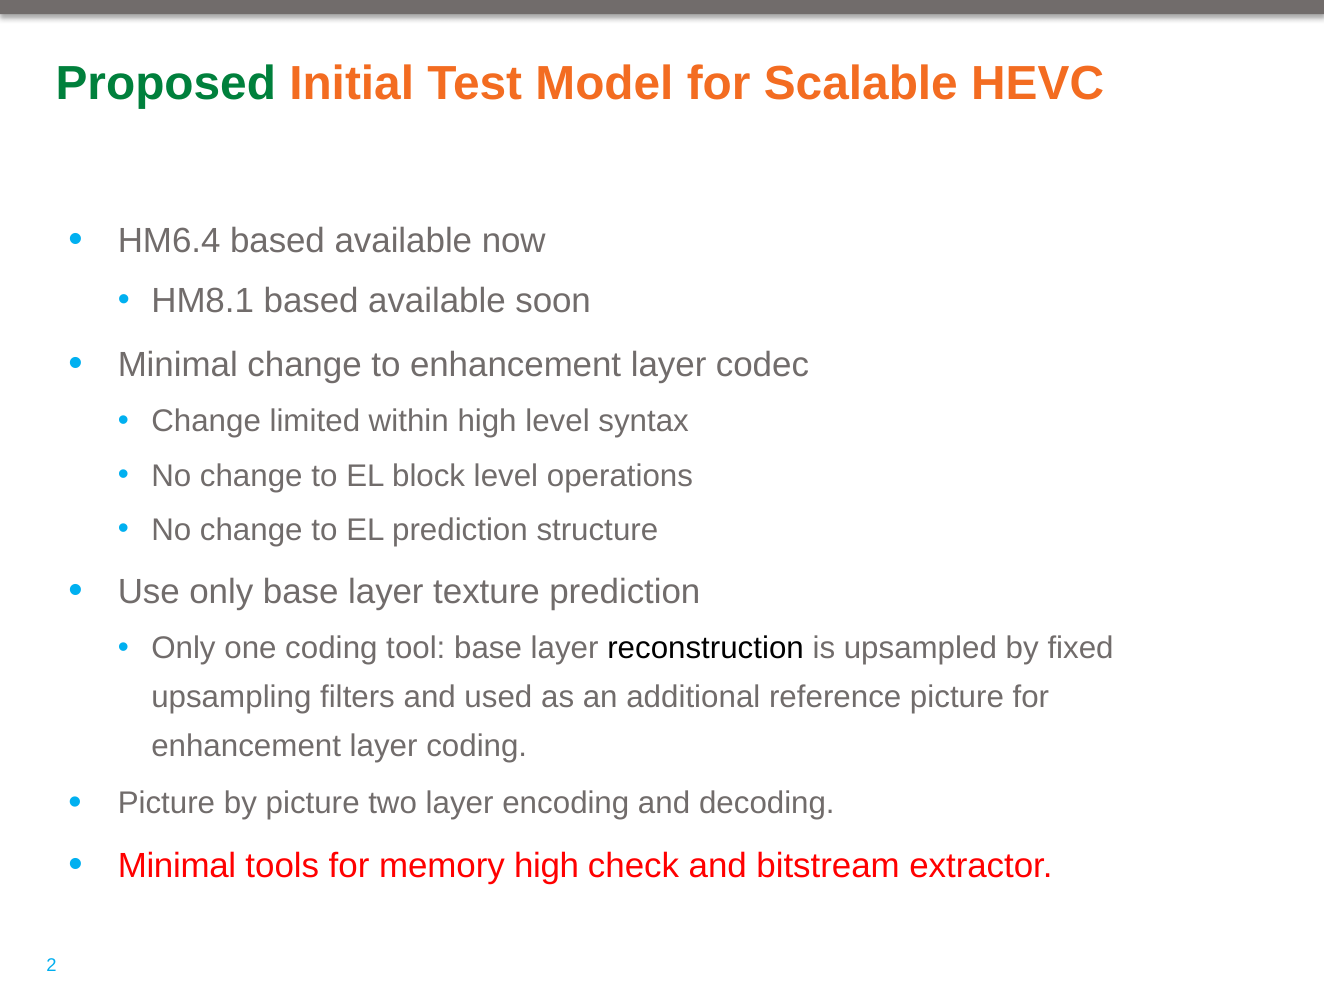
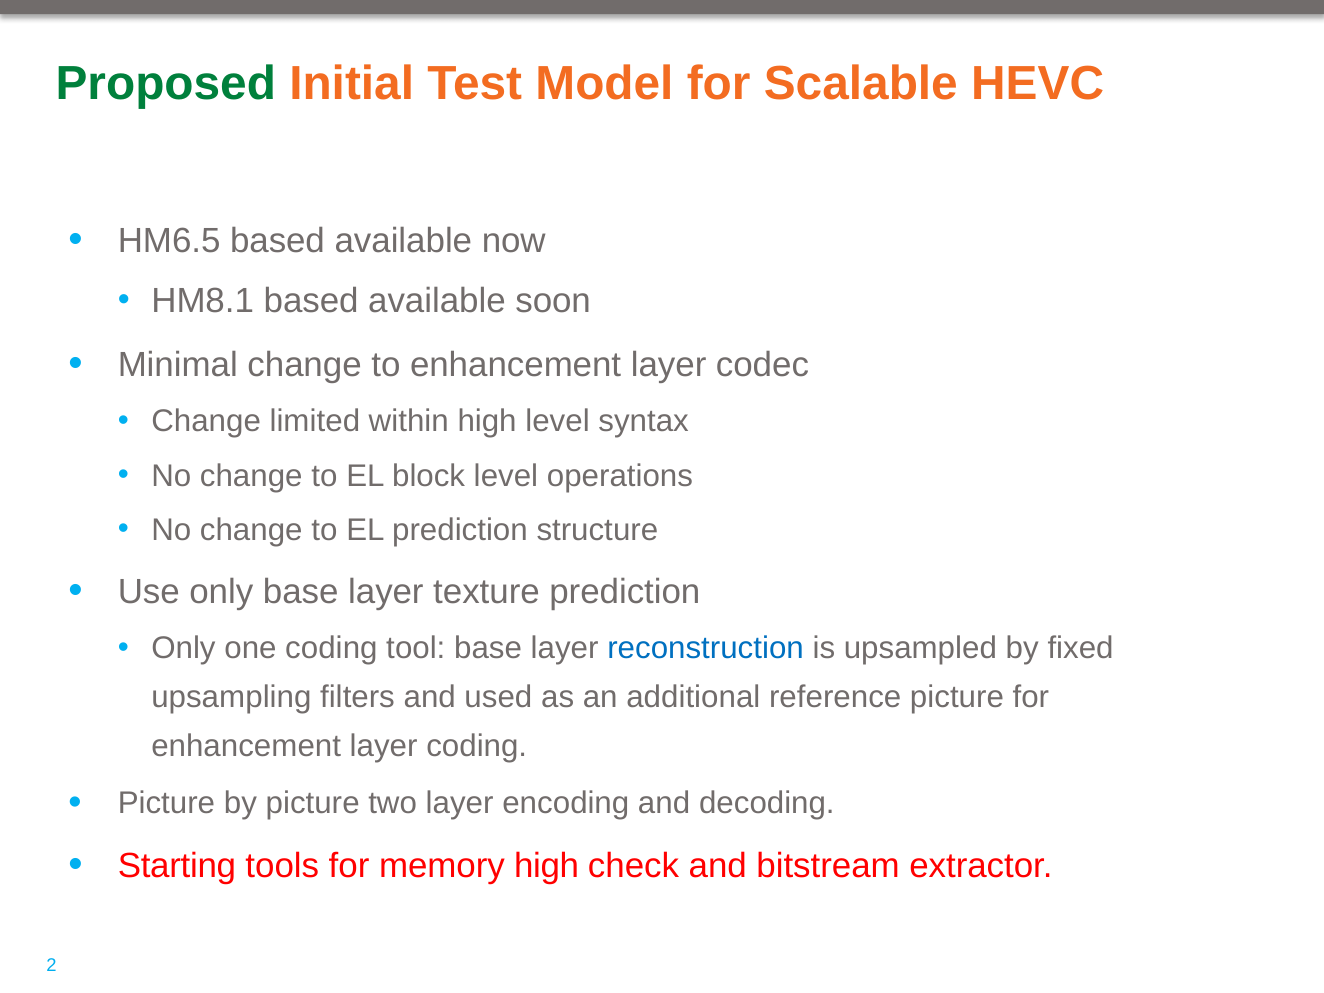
HM6.4: HM6.4 -> HM6.5
reconstruction colour: black -> blue
Minimal at (177, 866): Minimal -> Starting
